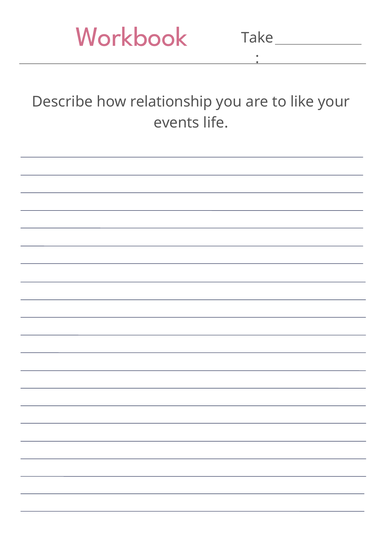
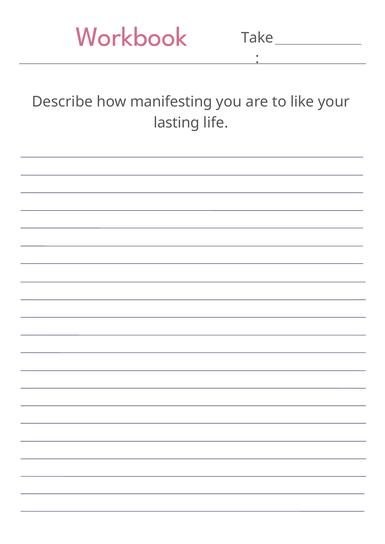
relationship: relationship -> manifesting
events: events -> lasting
